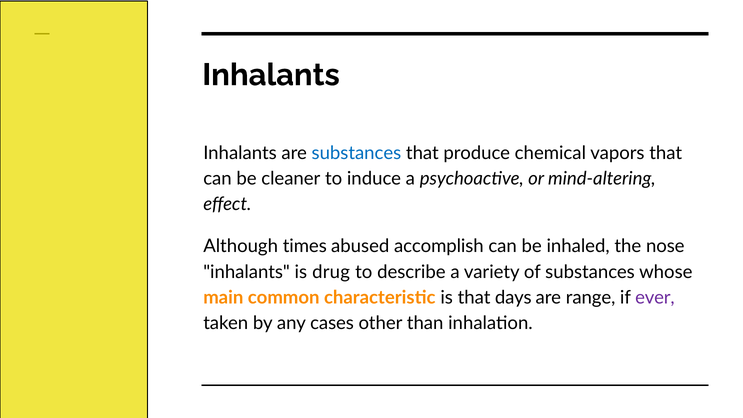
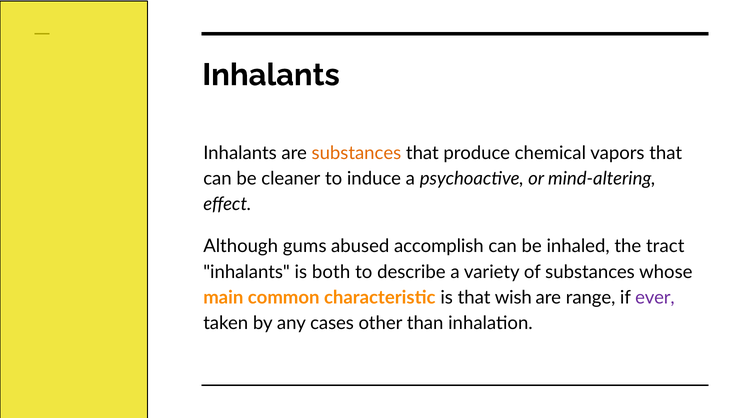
substances at (356, 153) colour: blue -> orange
times: times -> gums
nose: nose -> tract
drug: drug -> both
days: days -> wish
